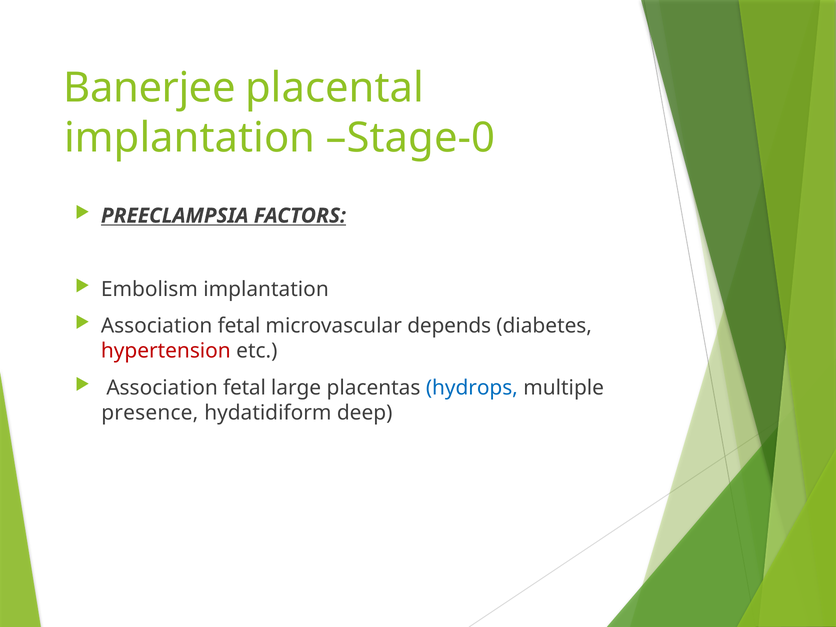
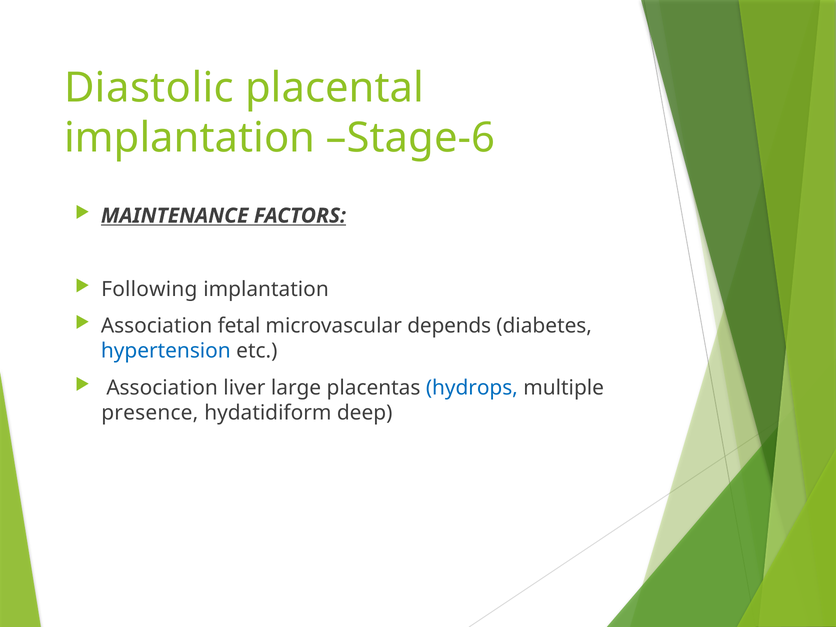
Banerjee: Banerjee -> Diastolic
Stage-0: Stage-0 -> Stage-6
PREECLAMPSIA: PREECLAMPSIA -> MAINTENANCE
Embolism: Embolism -> Following
hypertension colour: red -> blue
fetal at (245, 388): fetal -> liver
